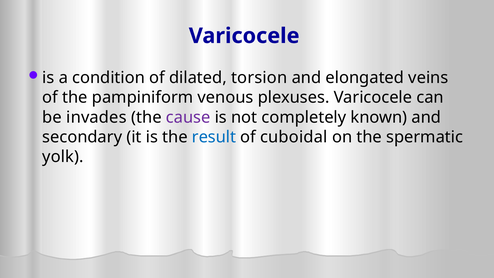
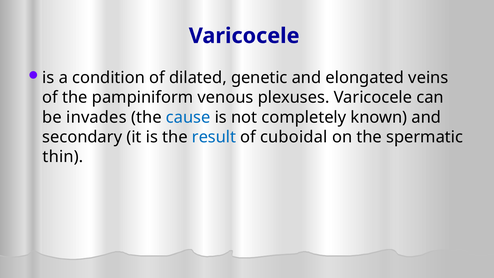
torsion: torsion -> genetic
cause colour: purple -> blue
yolk: yolk -> thin
